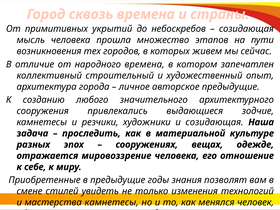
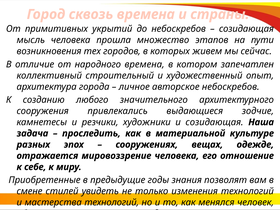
авторское предыдущие: предыдущие -> небоскребов
мастерства камнетесы: камнетесы -> технологий
